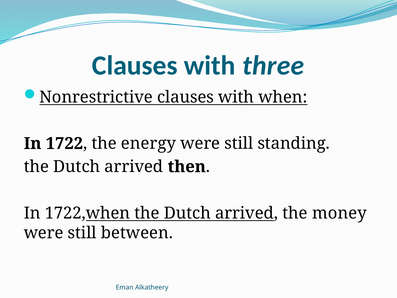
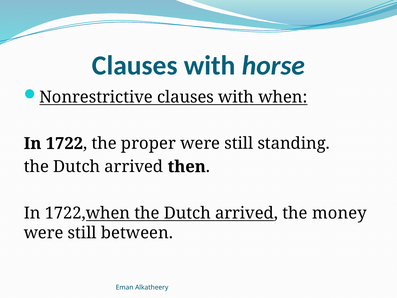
three: three -> horse
energy: energy -> proper
